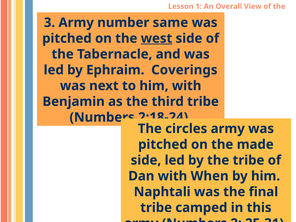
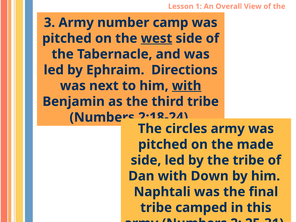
same: same -> camp
Coverings: Coverings -> Directions
with at (187, 86) underline: none -> present
When: When -> Down
